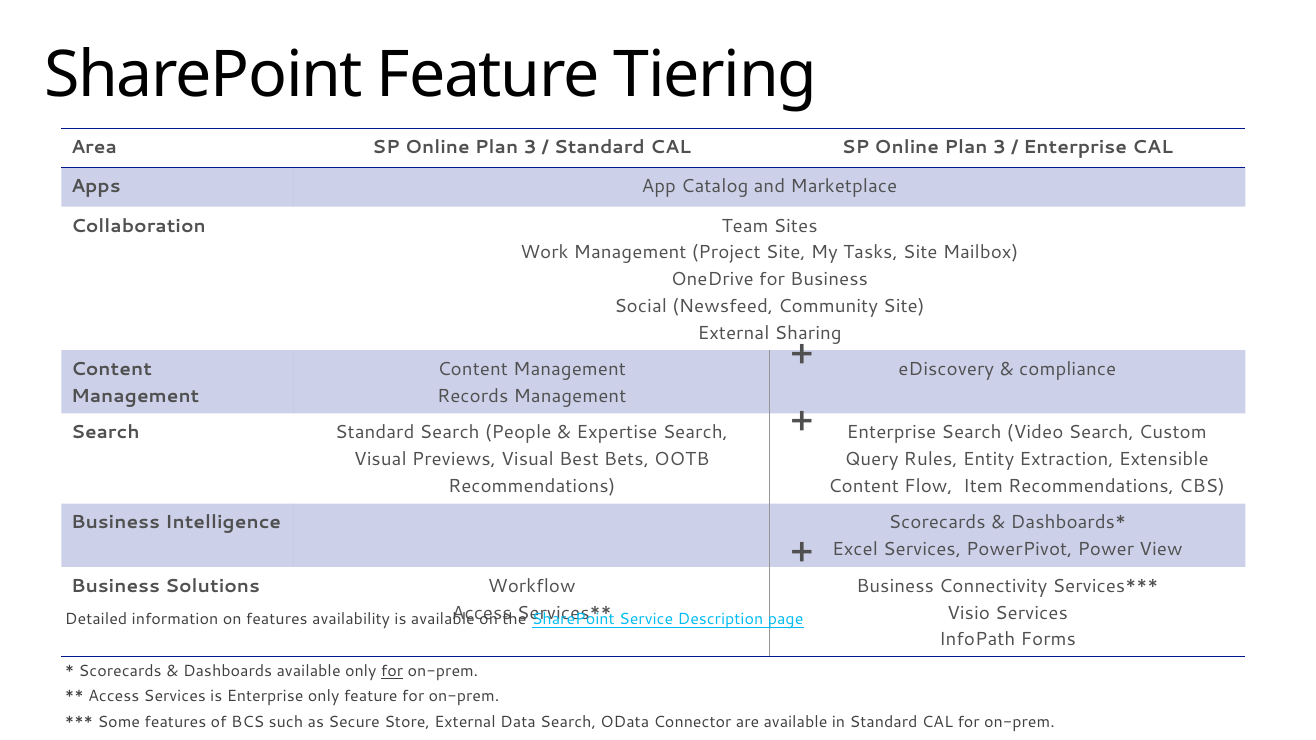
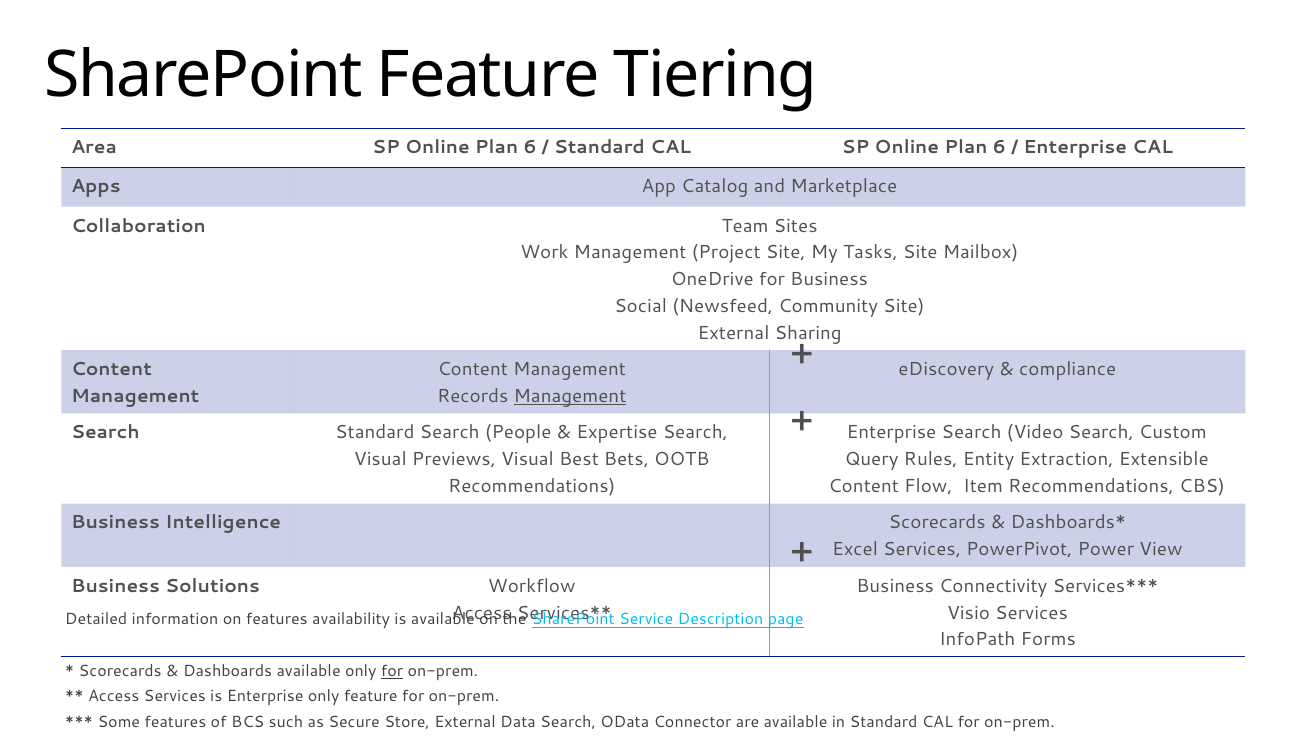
3 at (530, 147): 3 -> 6
3 at (999, 147): 3 -> 6
Management at (570, 396) underline: none -> present
